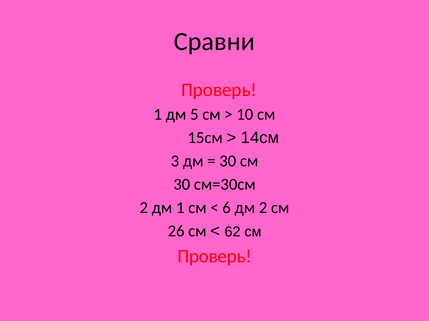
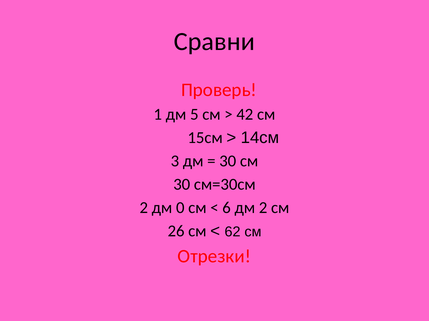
10: 10 -> 42
дм 1: 1 -> 0
Проверь at (215, 257): Проверь -> Отрезки
